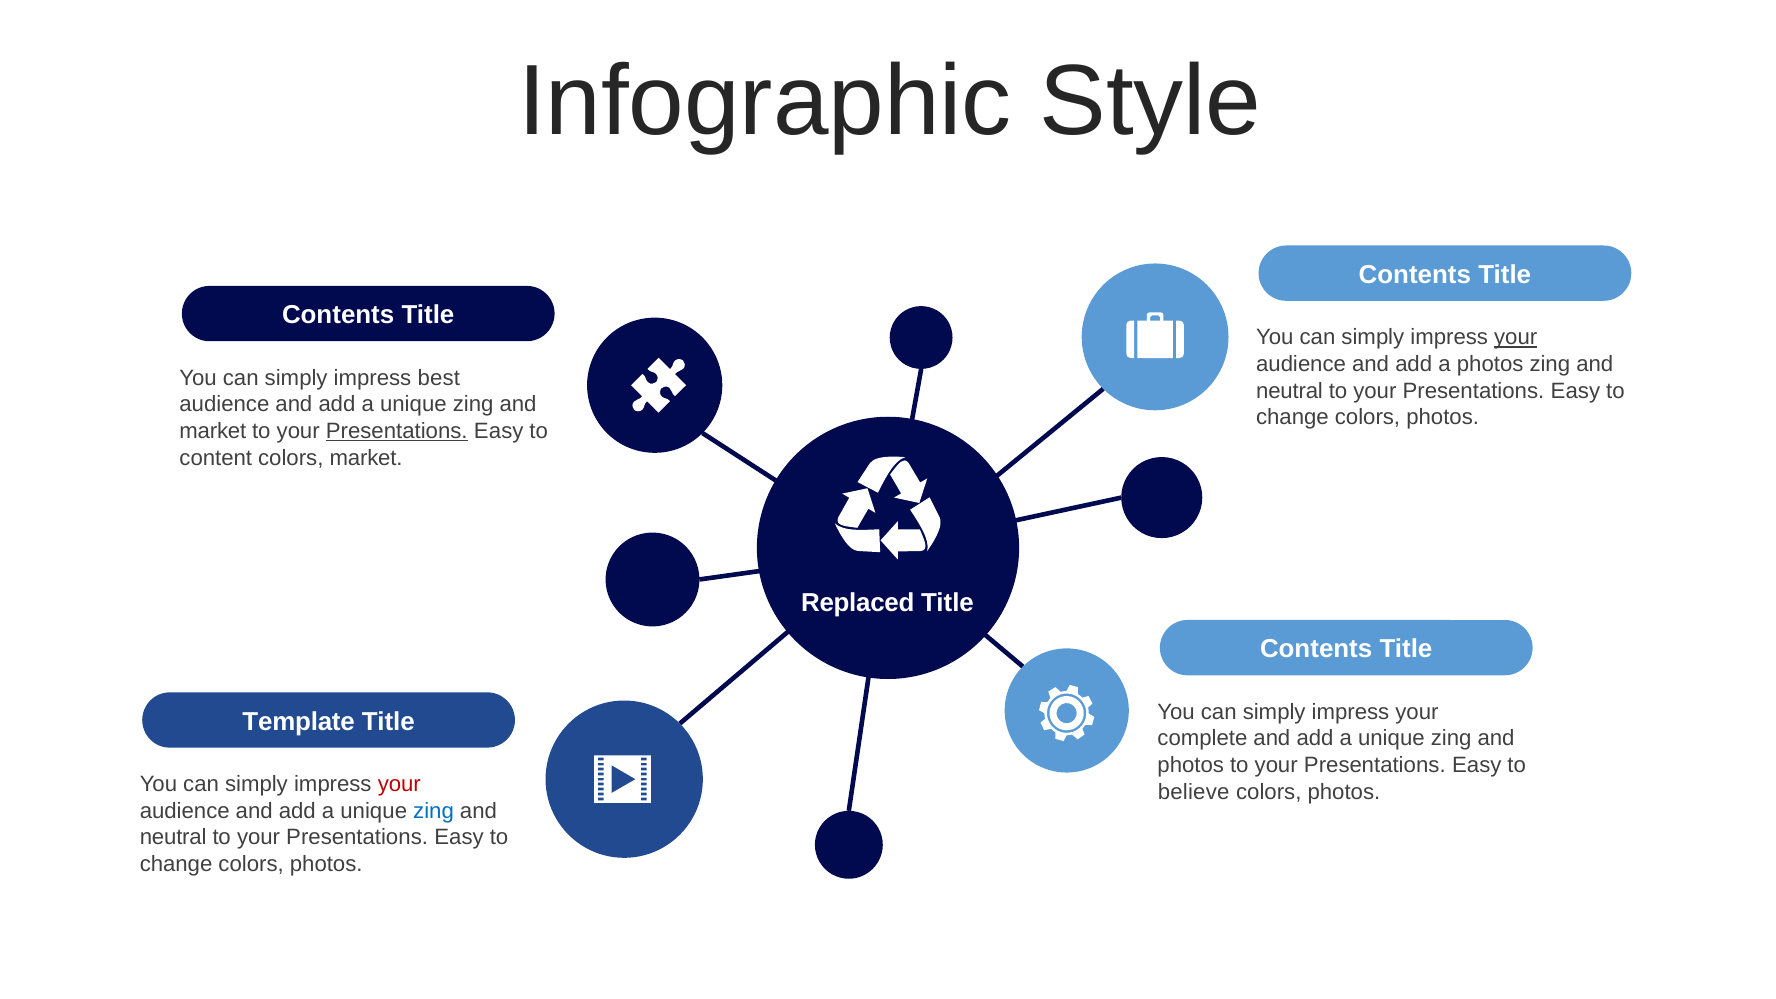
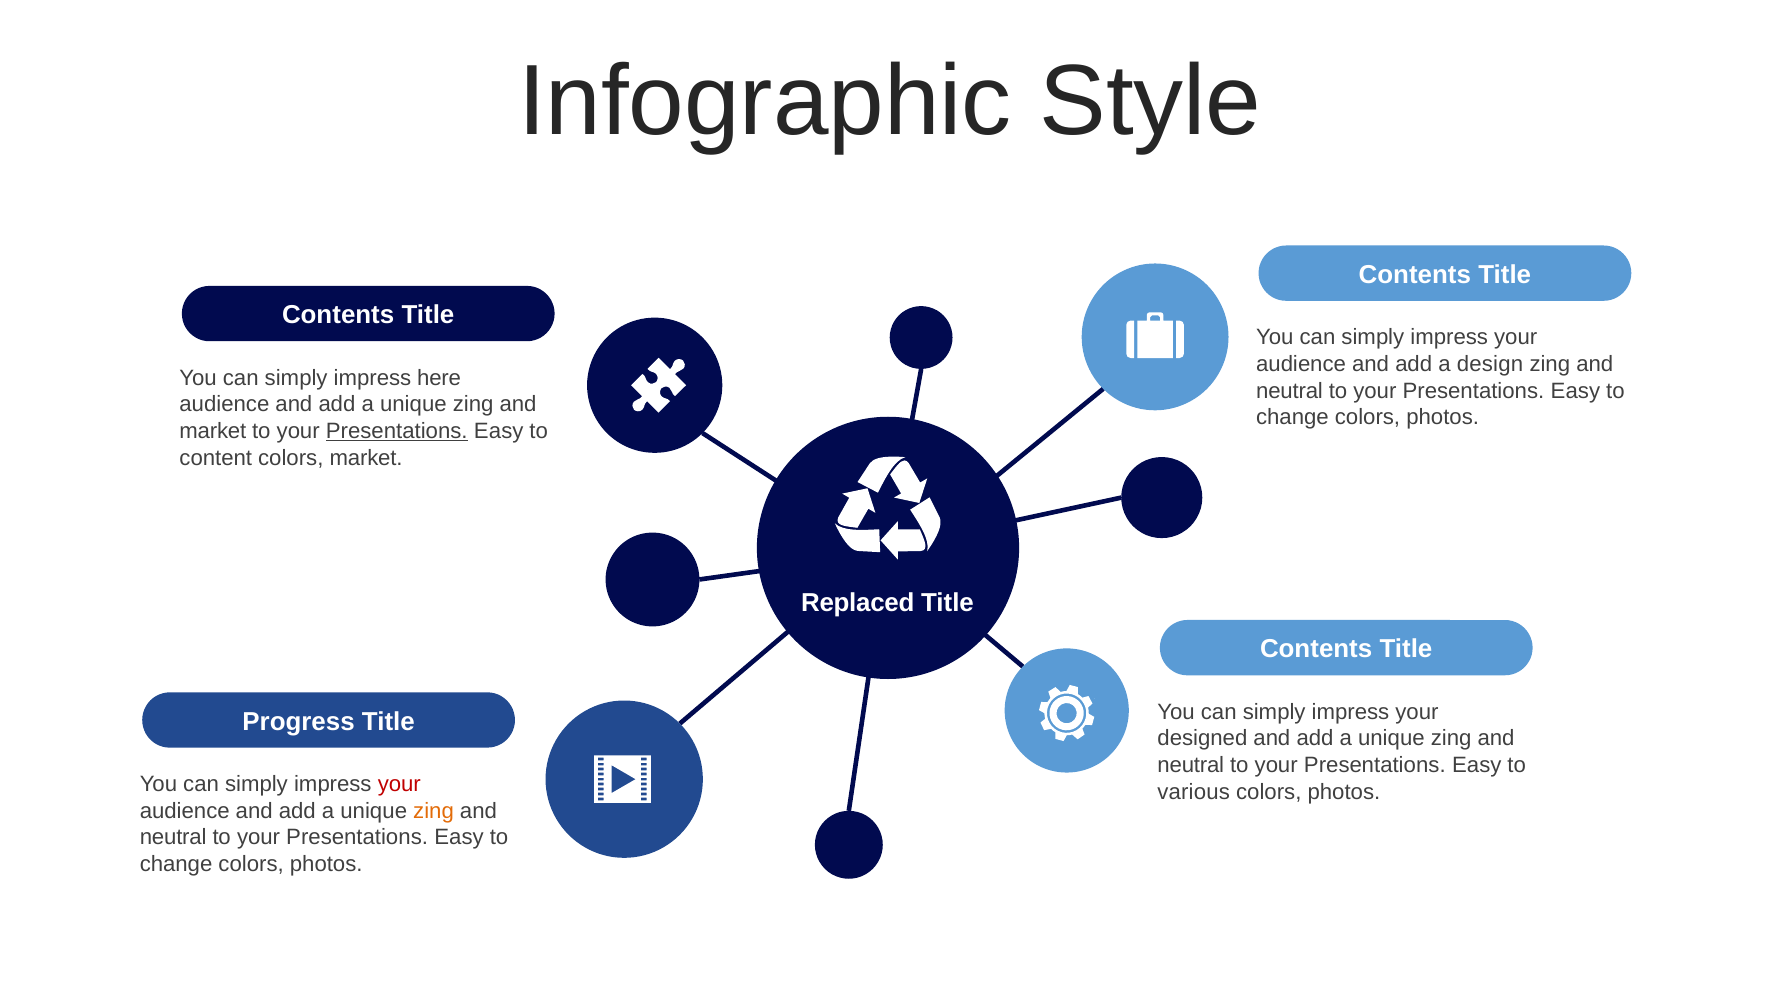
your at (1516, 337) underline: present -> none
a photos: photos -> design
best: best -> here
Template: Template -> Progress
complete: complete -> designed
photos at (1191, 765): photos -> neutral
believe: believe -> various
zing at (434, 811) colour: blue -> orange
